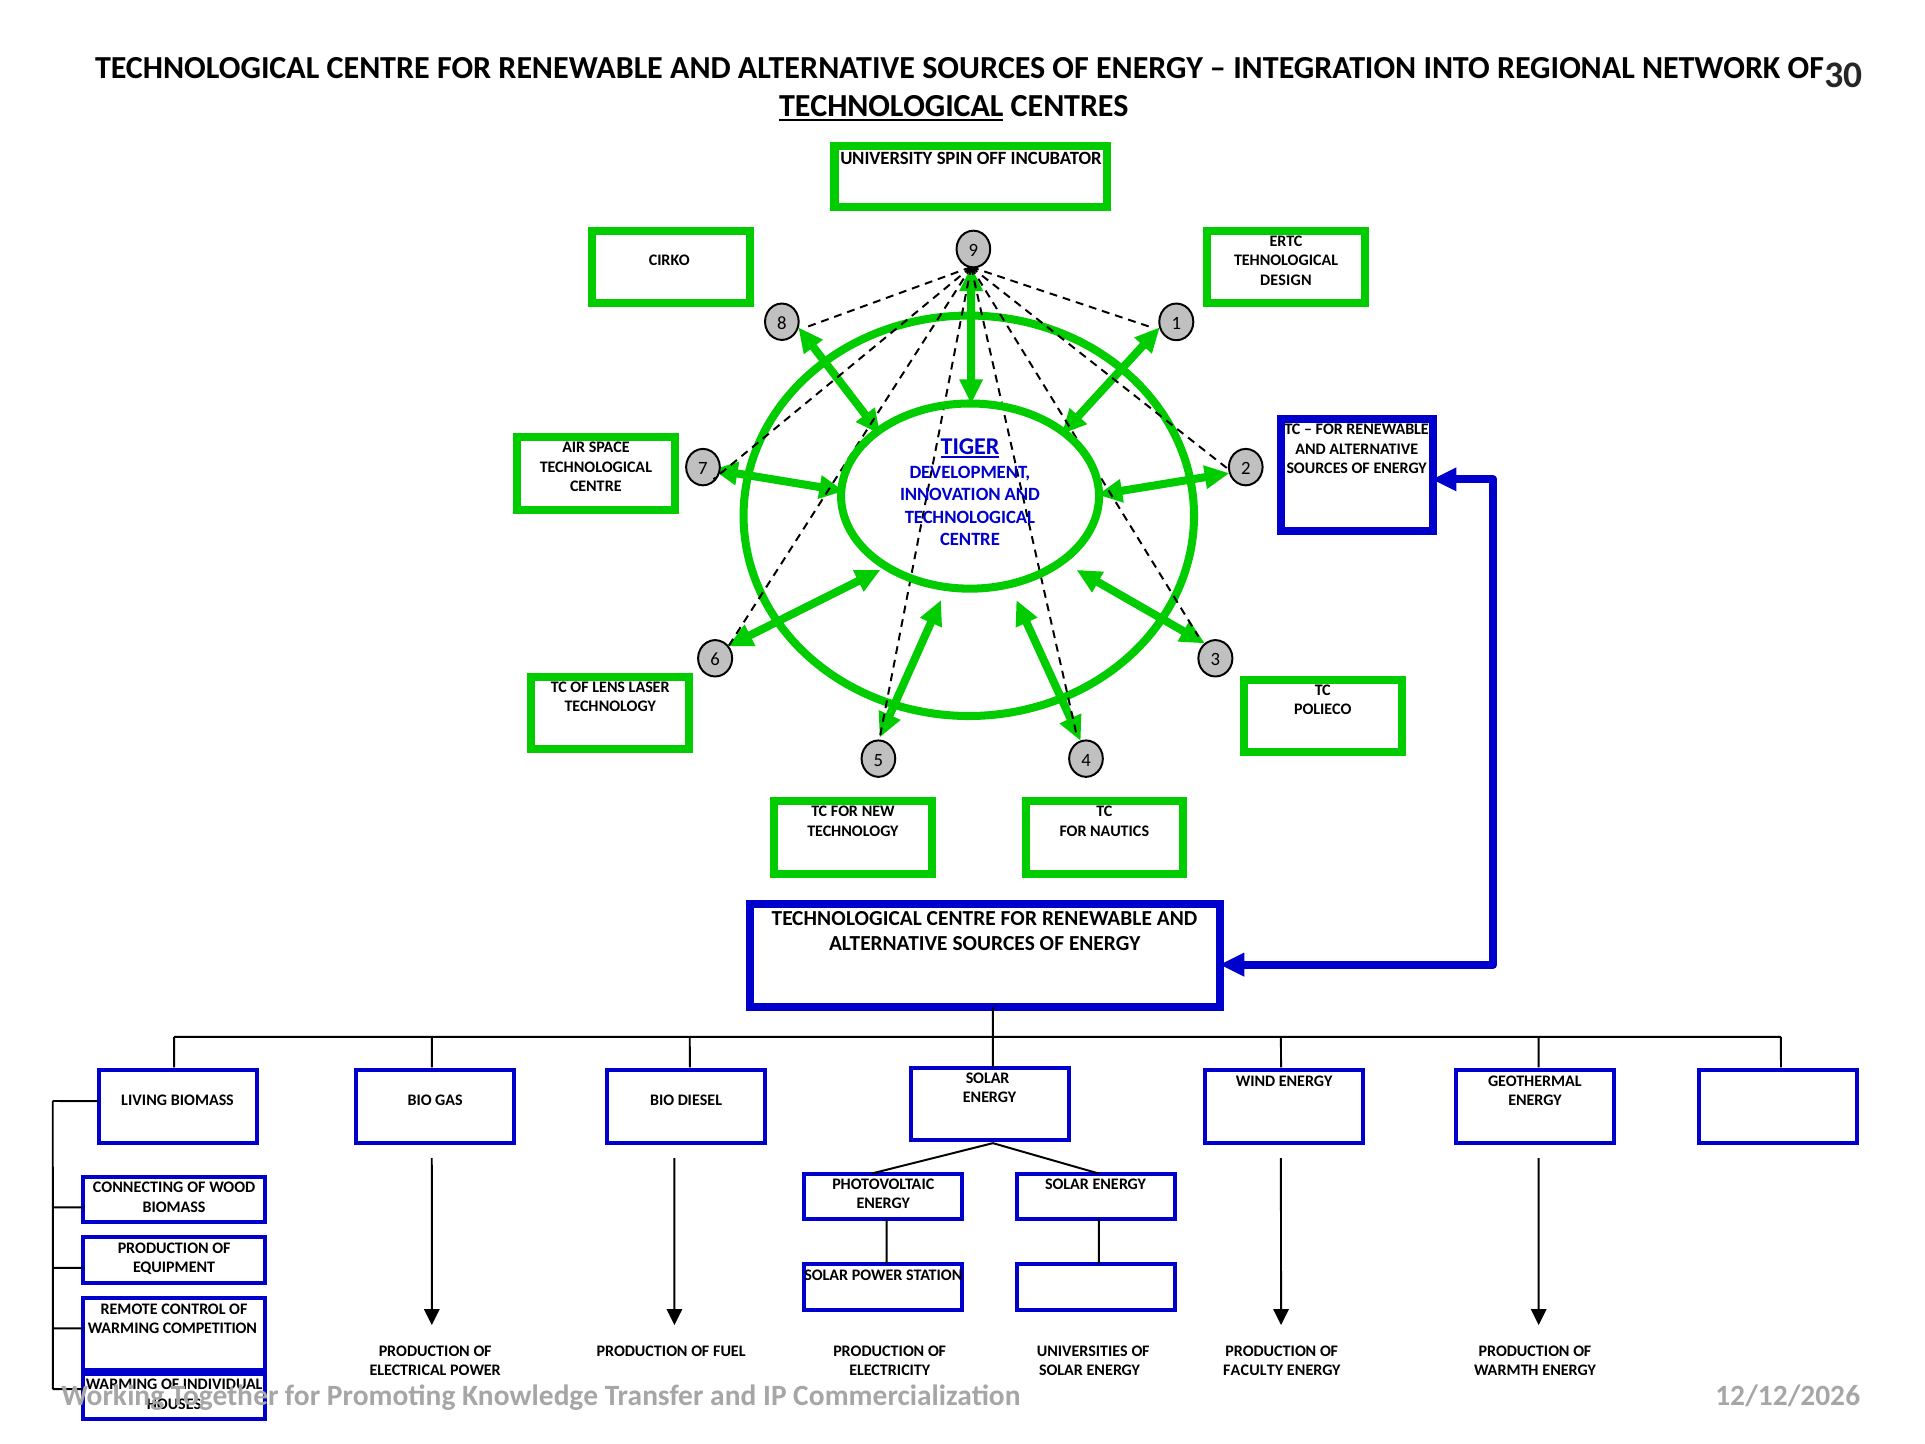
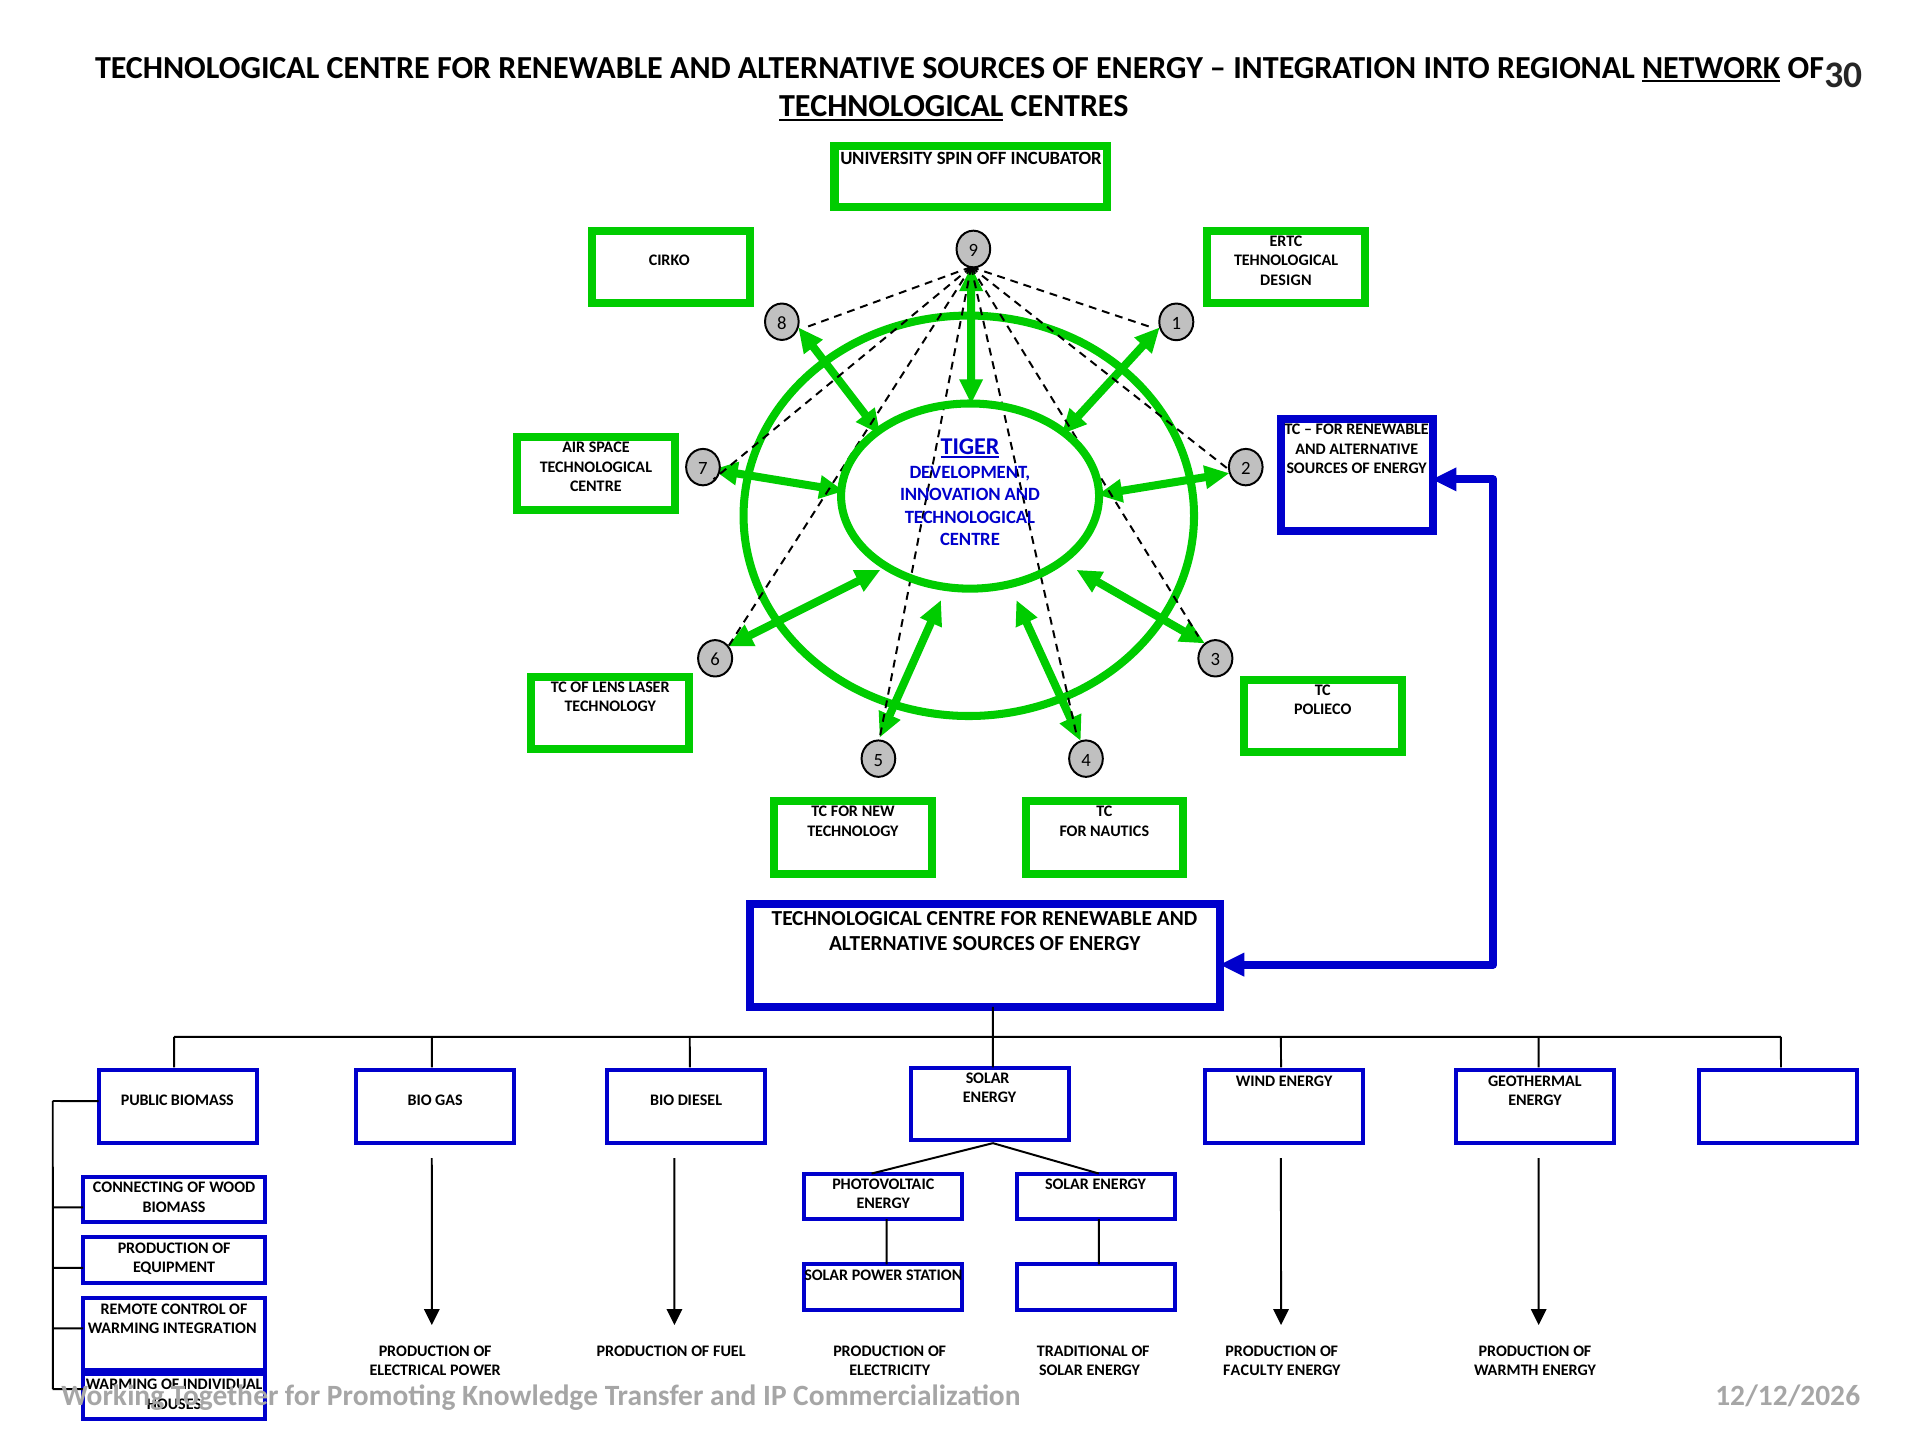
NETWORK underline: none -> present
LIVING: LIVING -> PUBLIC
WARMING COMPETITION: COMPETITION -> INTEGRATION
UNIVERSITIES: UNIVERSITIES -> TRADITIONAL
